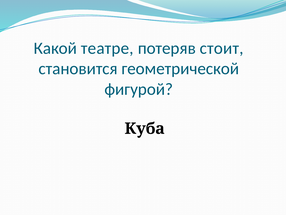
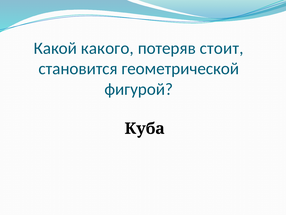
театре: театре -> какого
